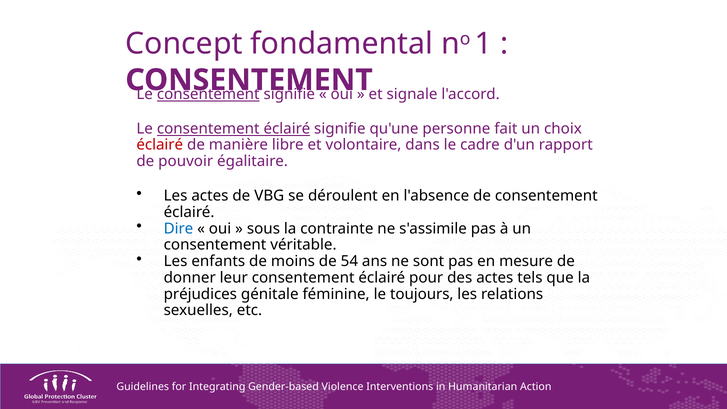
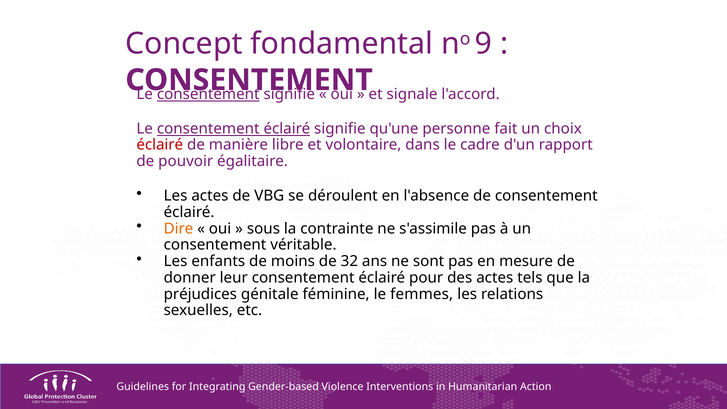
1: 1 -> 9
Dire colour: blue -> orange
54: 54 -> 32
toujours: toujours -> femmes
